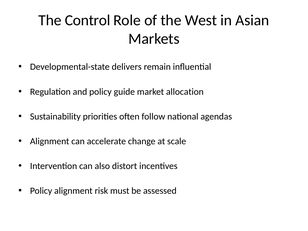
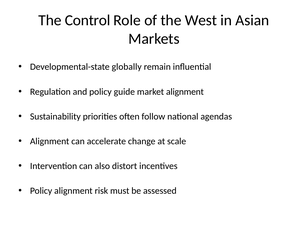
delivers: delivers -> globally
market allocation: allocation -> alignment
